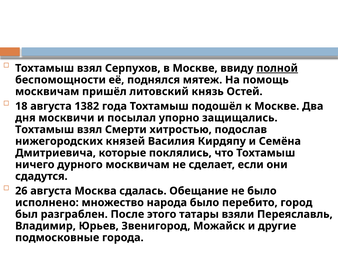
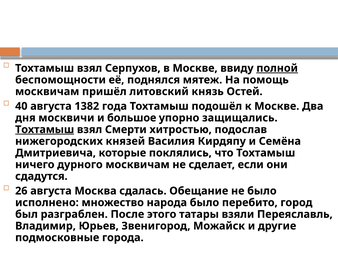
18: 18 -> 40
посылал: посылал -> большое
Тохтамыш at (45, 129) underline: none -> present
